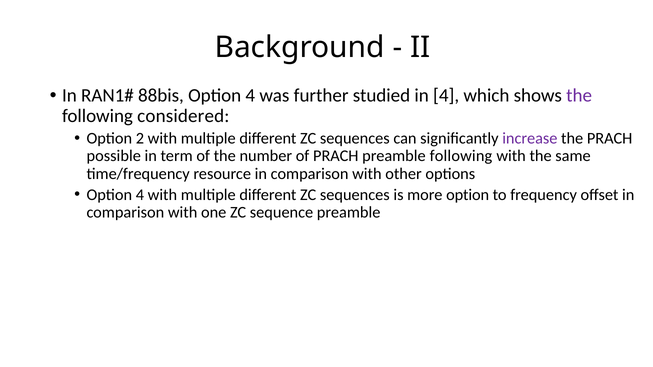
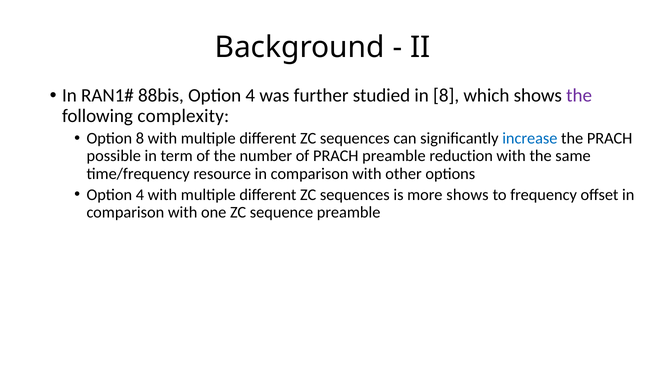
in 4: 4 -> 8
considered: considered -> complexity
Option 2: 2 -> 8
increase colour: purple -> blue
preamble following: following -> reduction
more option: option -> shows
